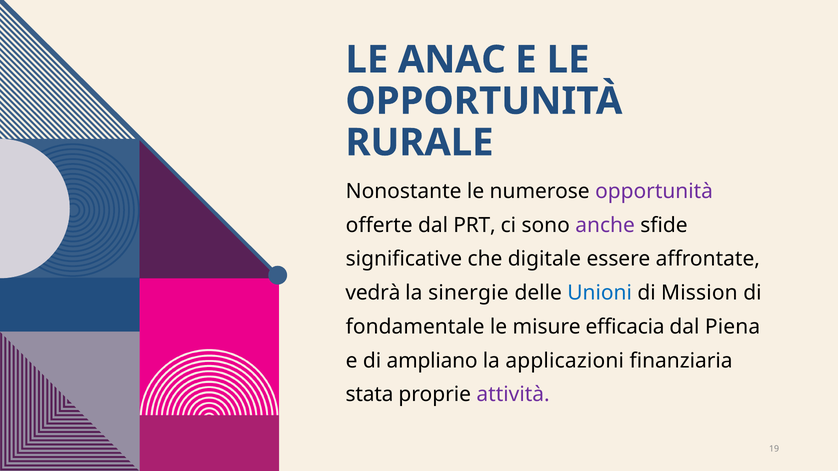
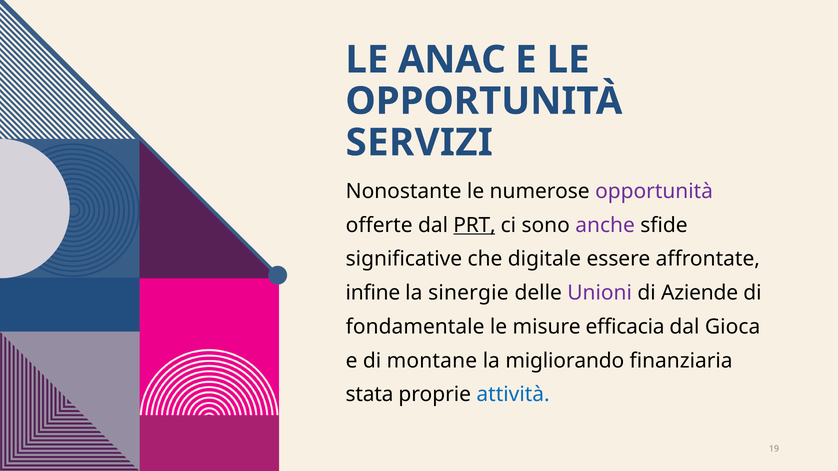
RURALE: RURALE -> SERVIZI
PRT underline: none -> present
vedrà: vedrà -> infine
Unioni colour: blue -> purple
Mission: Mission -> Aziende
Piena: Piena -> Gioca
ampliano: ampliano -> montane
applicazioni: applicazioni -> migliorando
attività colour: purple -> blue
